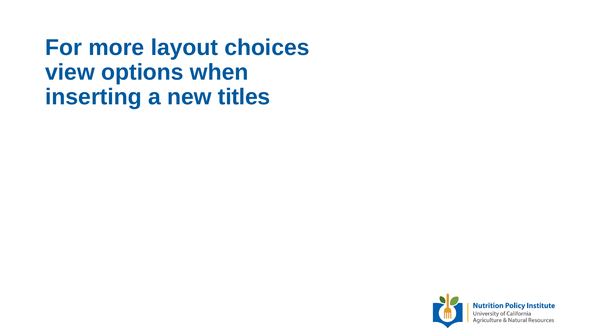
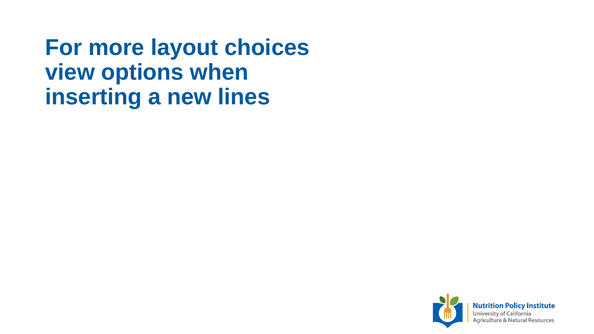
titles: titles -> lines
